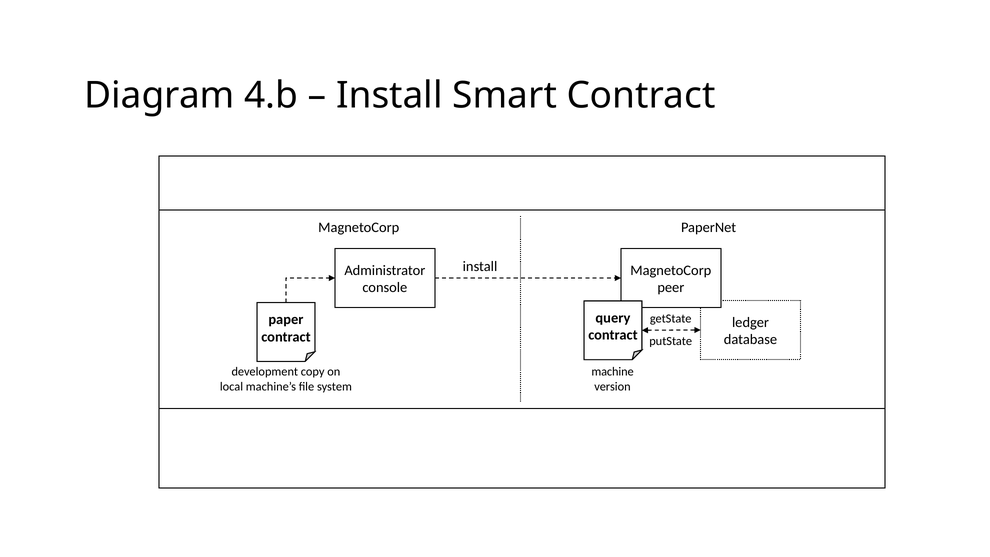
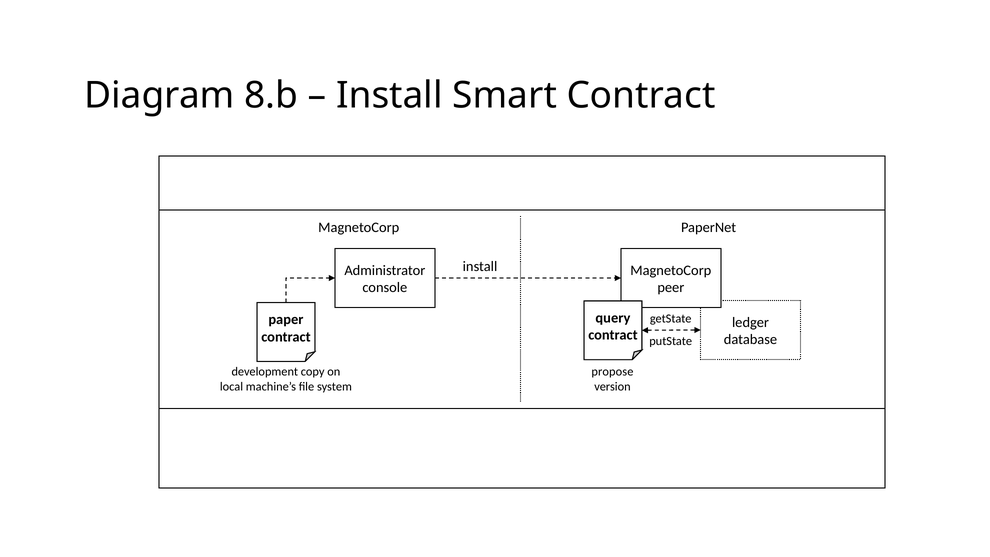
4.b: 4.b -> 8.b
machine: machine -> propose
